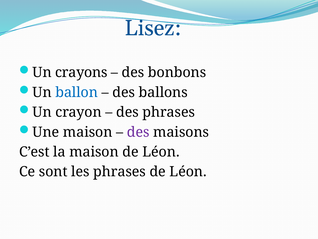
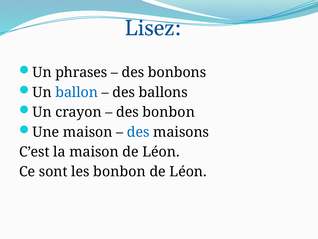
crayons: crayons -> phrases
des phrases: phrases -> bonbon
des at (138, 132) colour: purple -> blue
les phrases: phrases -> bonbon
